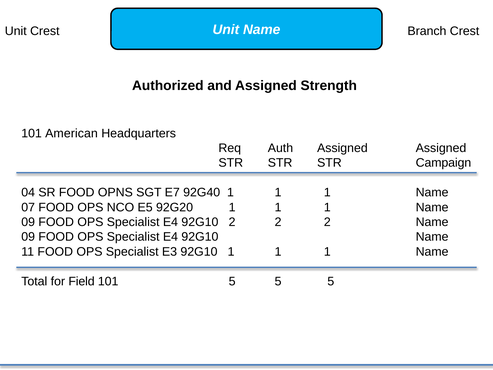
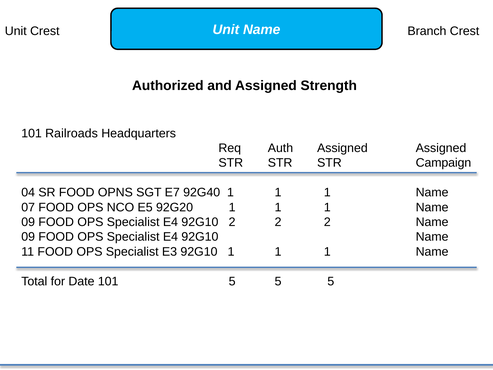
American: American -> Railroads
Field: Field -> Date
